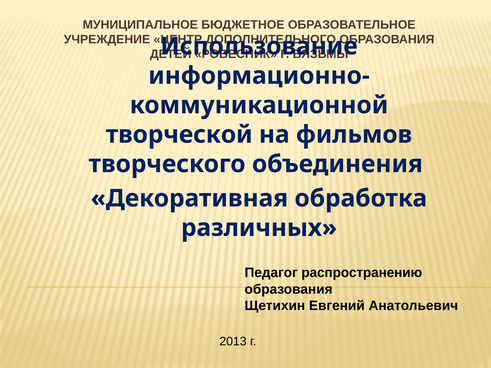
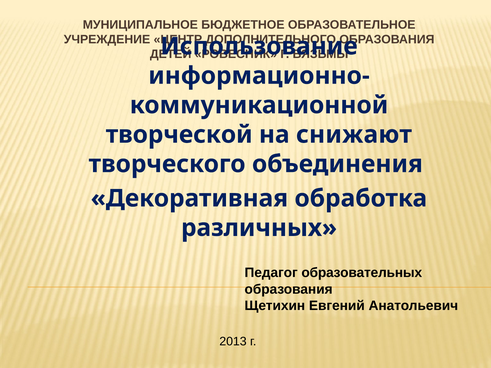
фильмов: фильмов -> снижают
распространению: распространению -> образовательных
